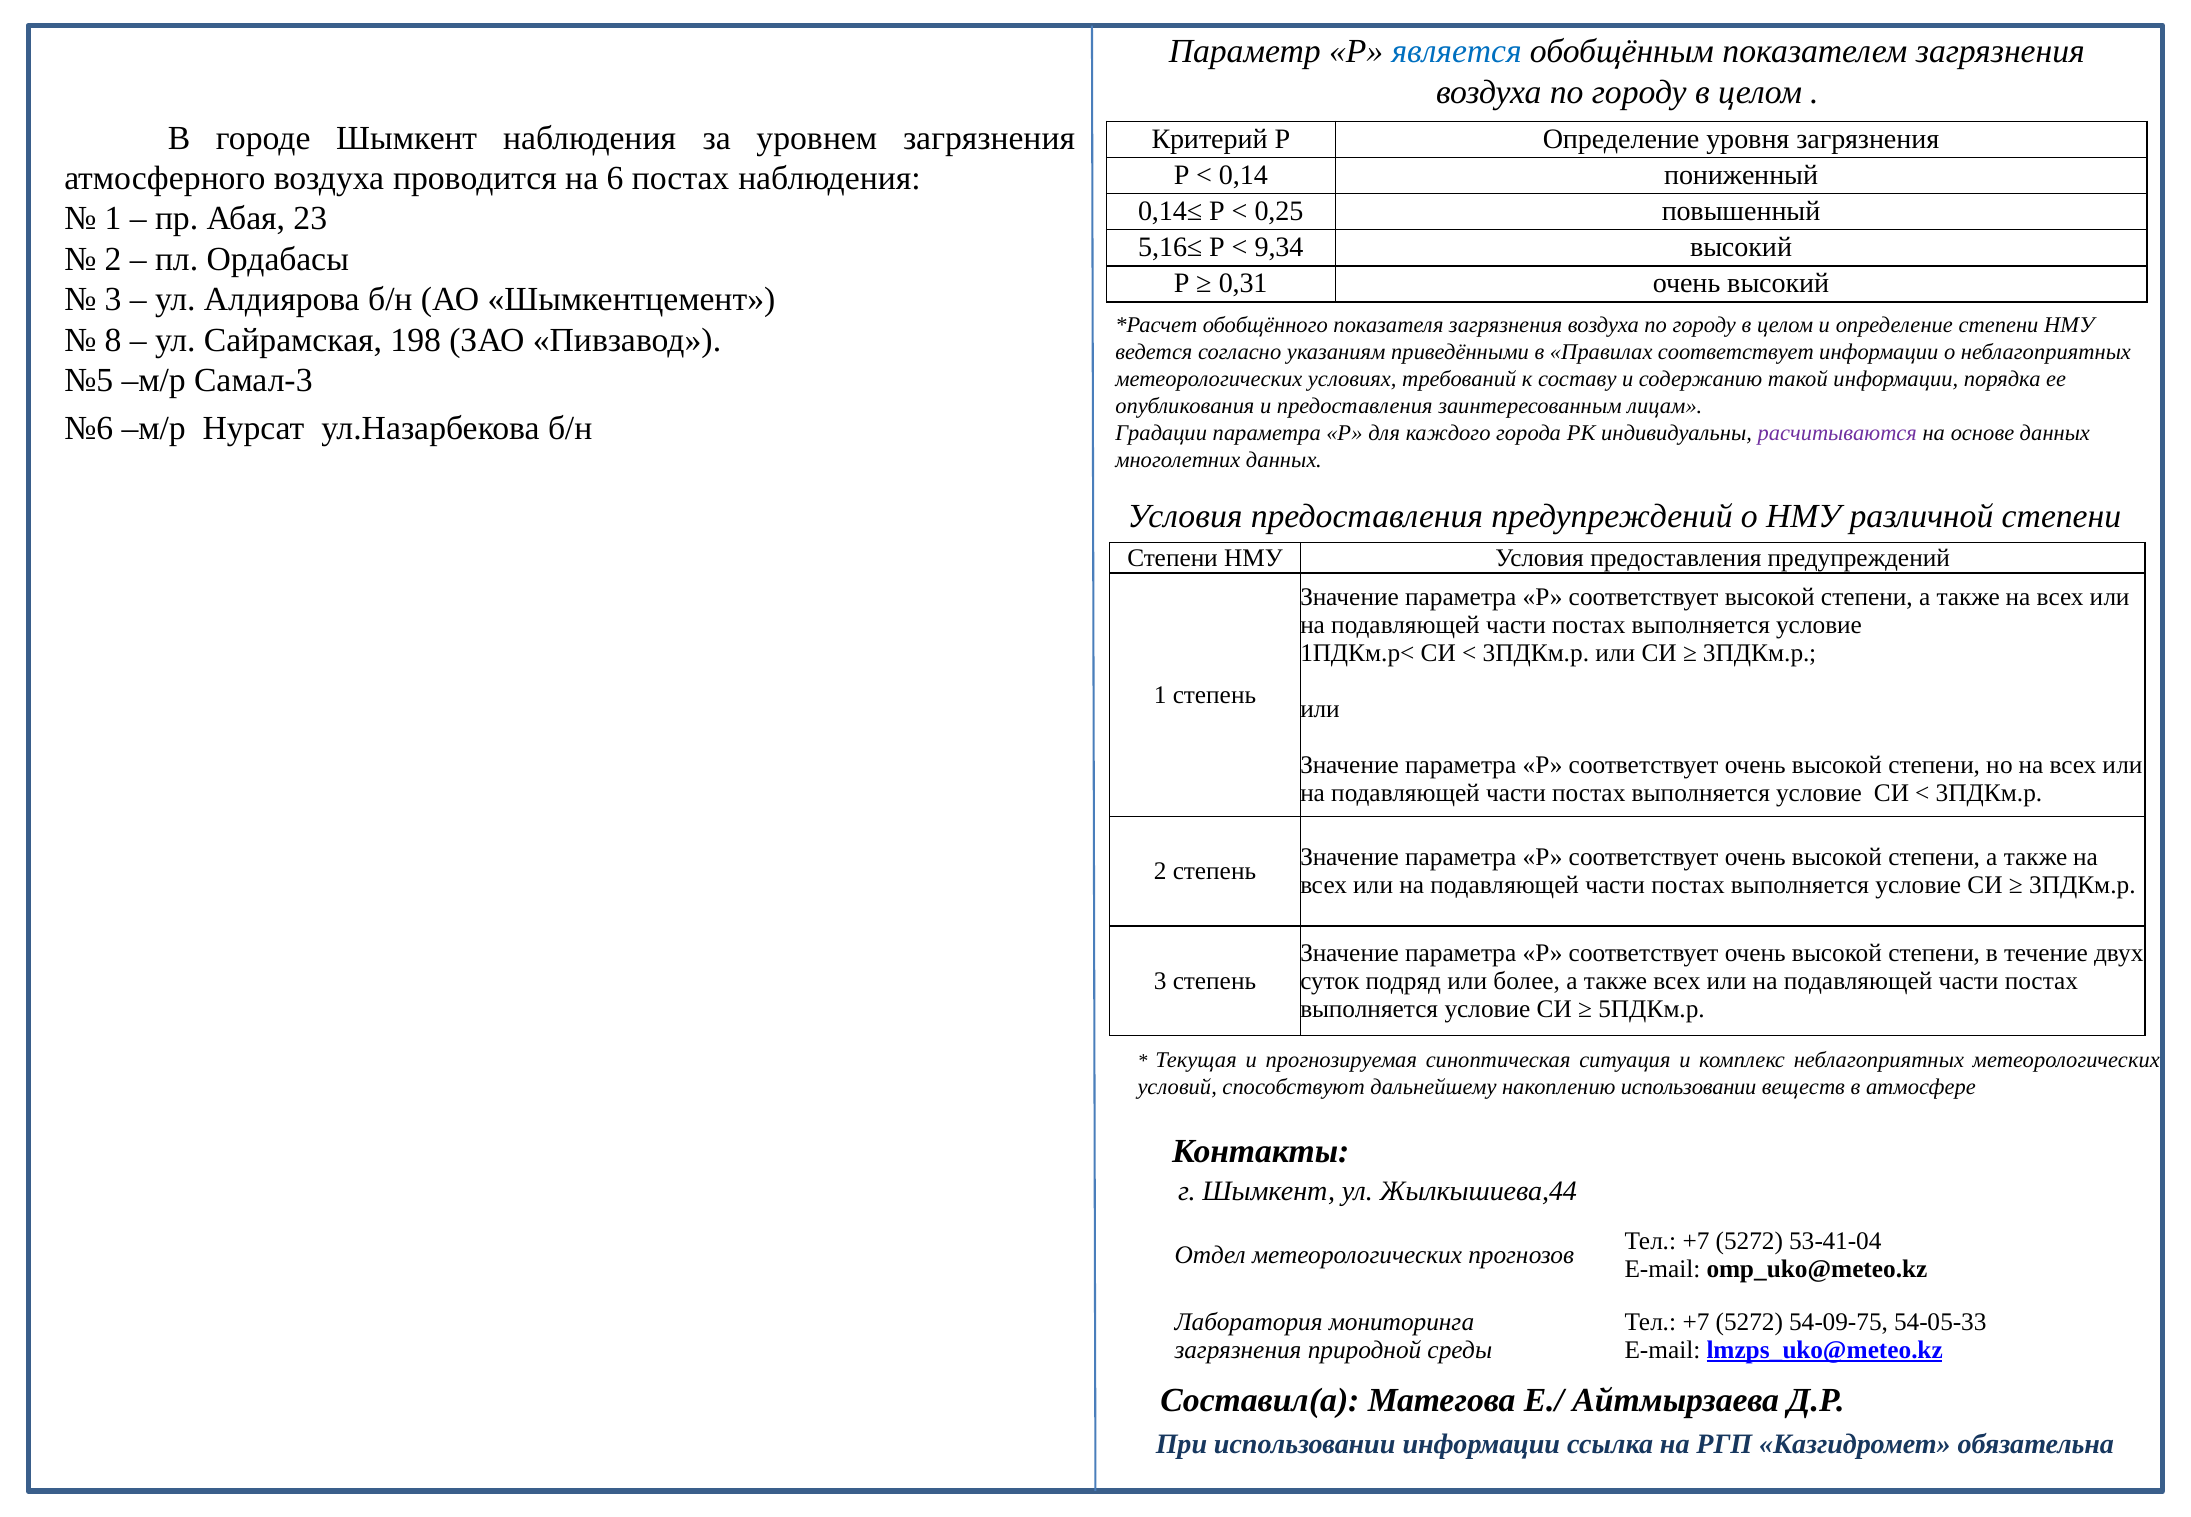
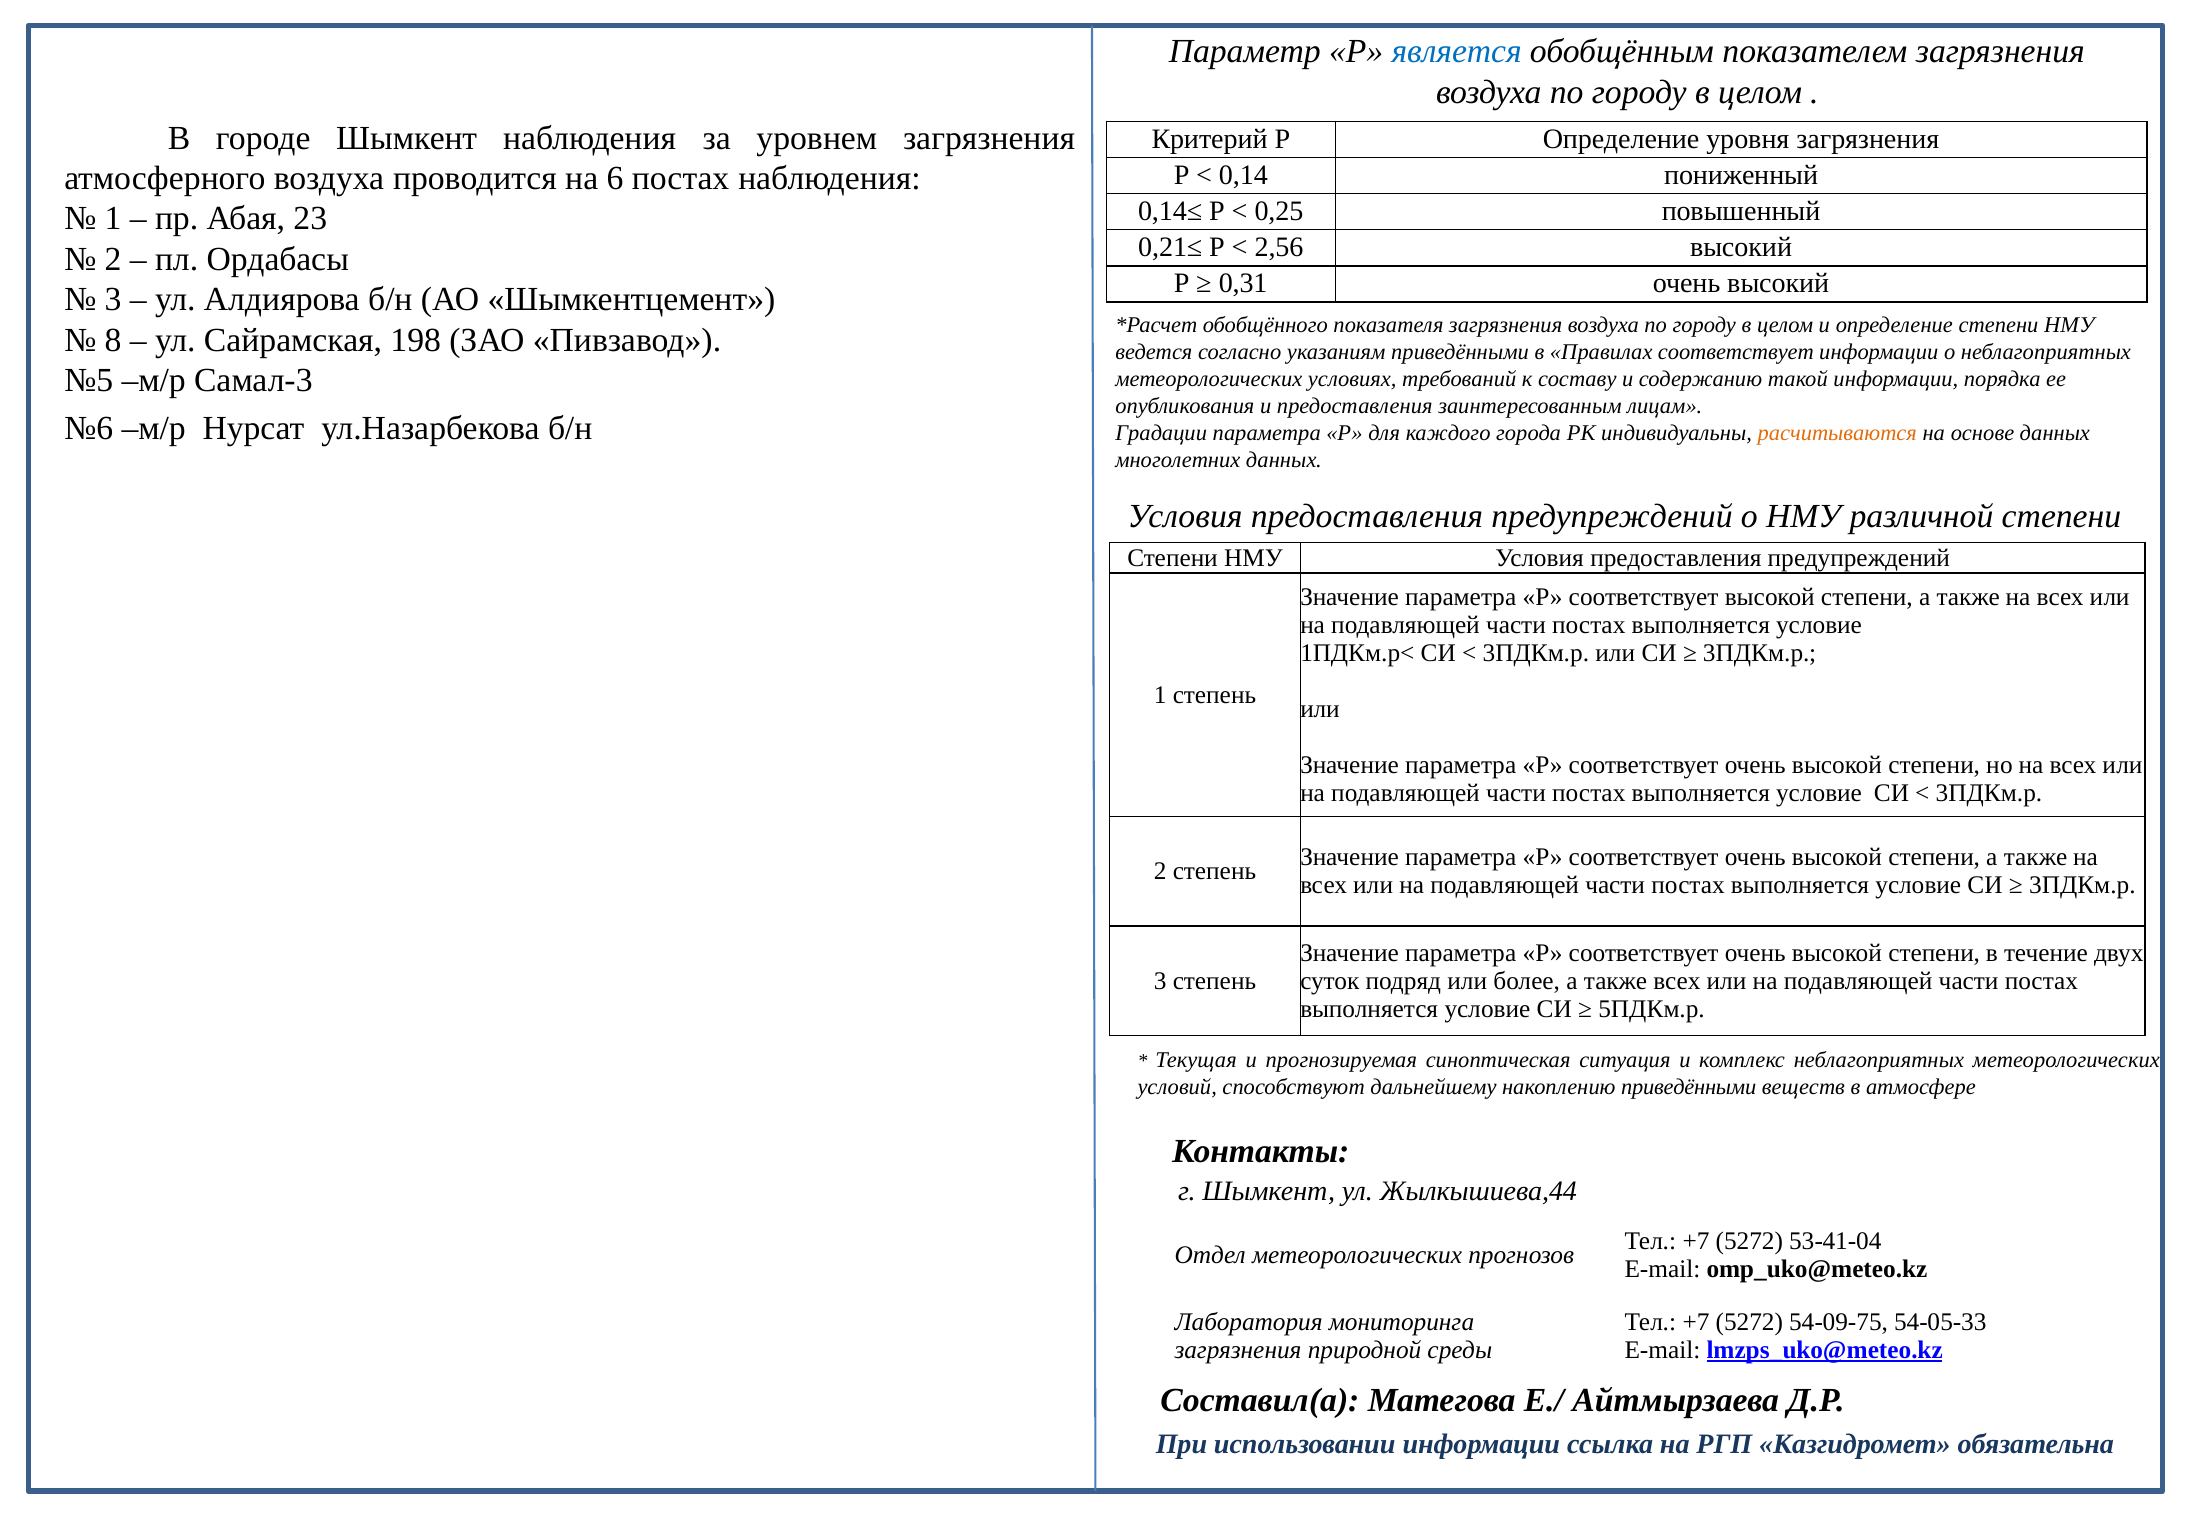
5,16≤: 5,16≤ -> 0,21≤
9,34: 9,34 -> 2,56
расчитываются colour: purple -> orange
накоплению использовании: использовании -> приведёнными
